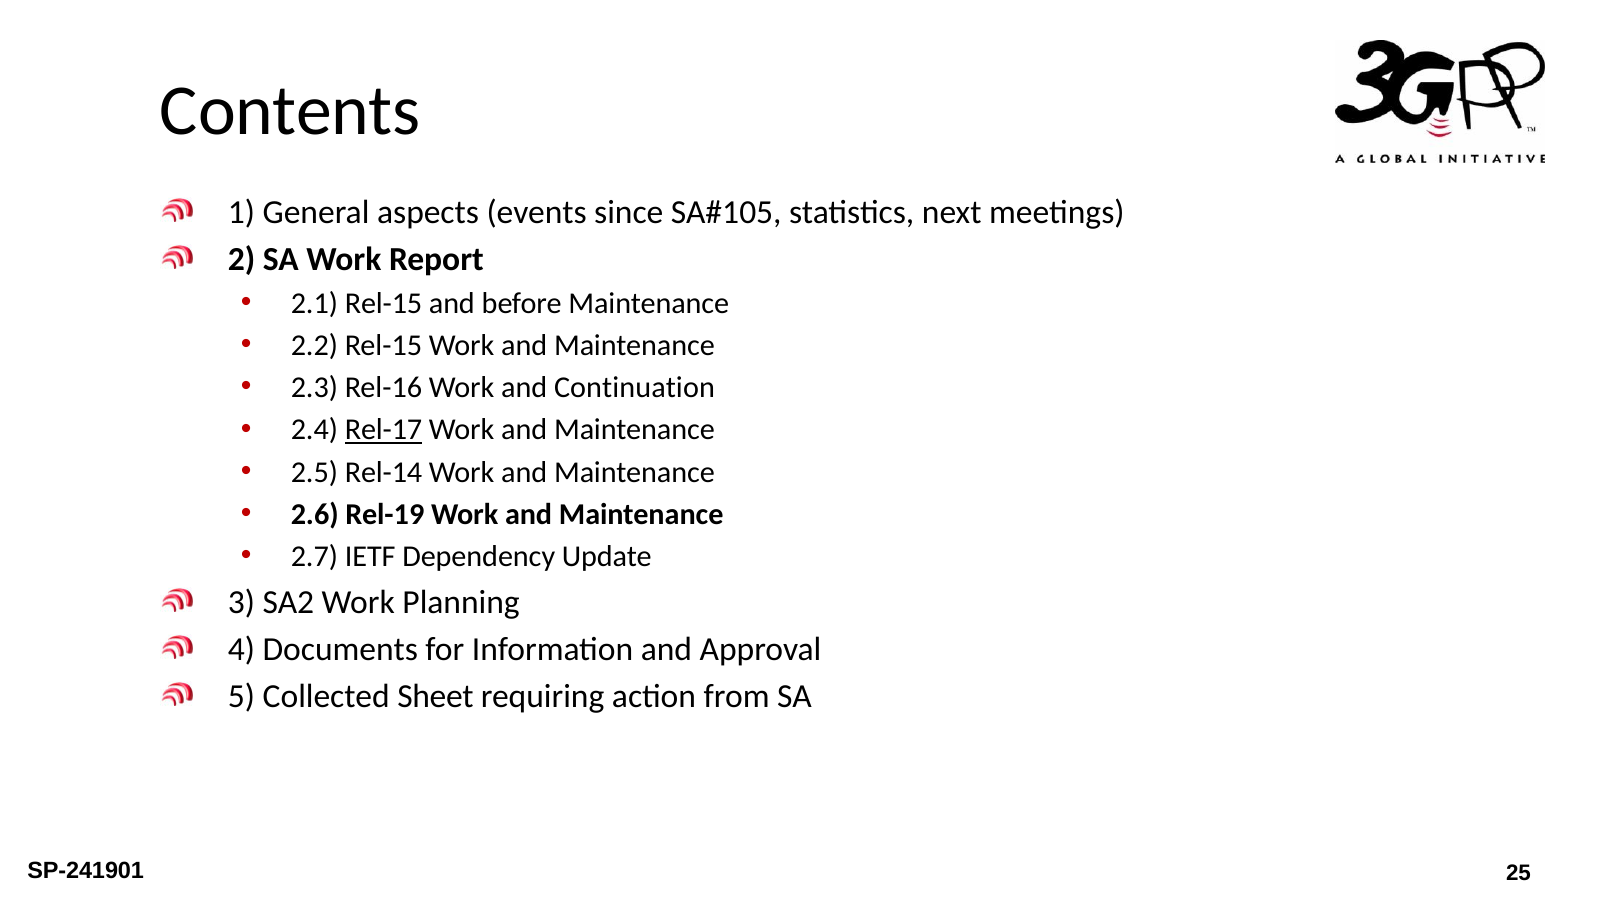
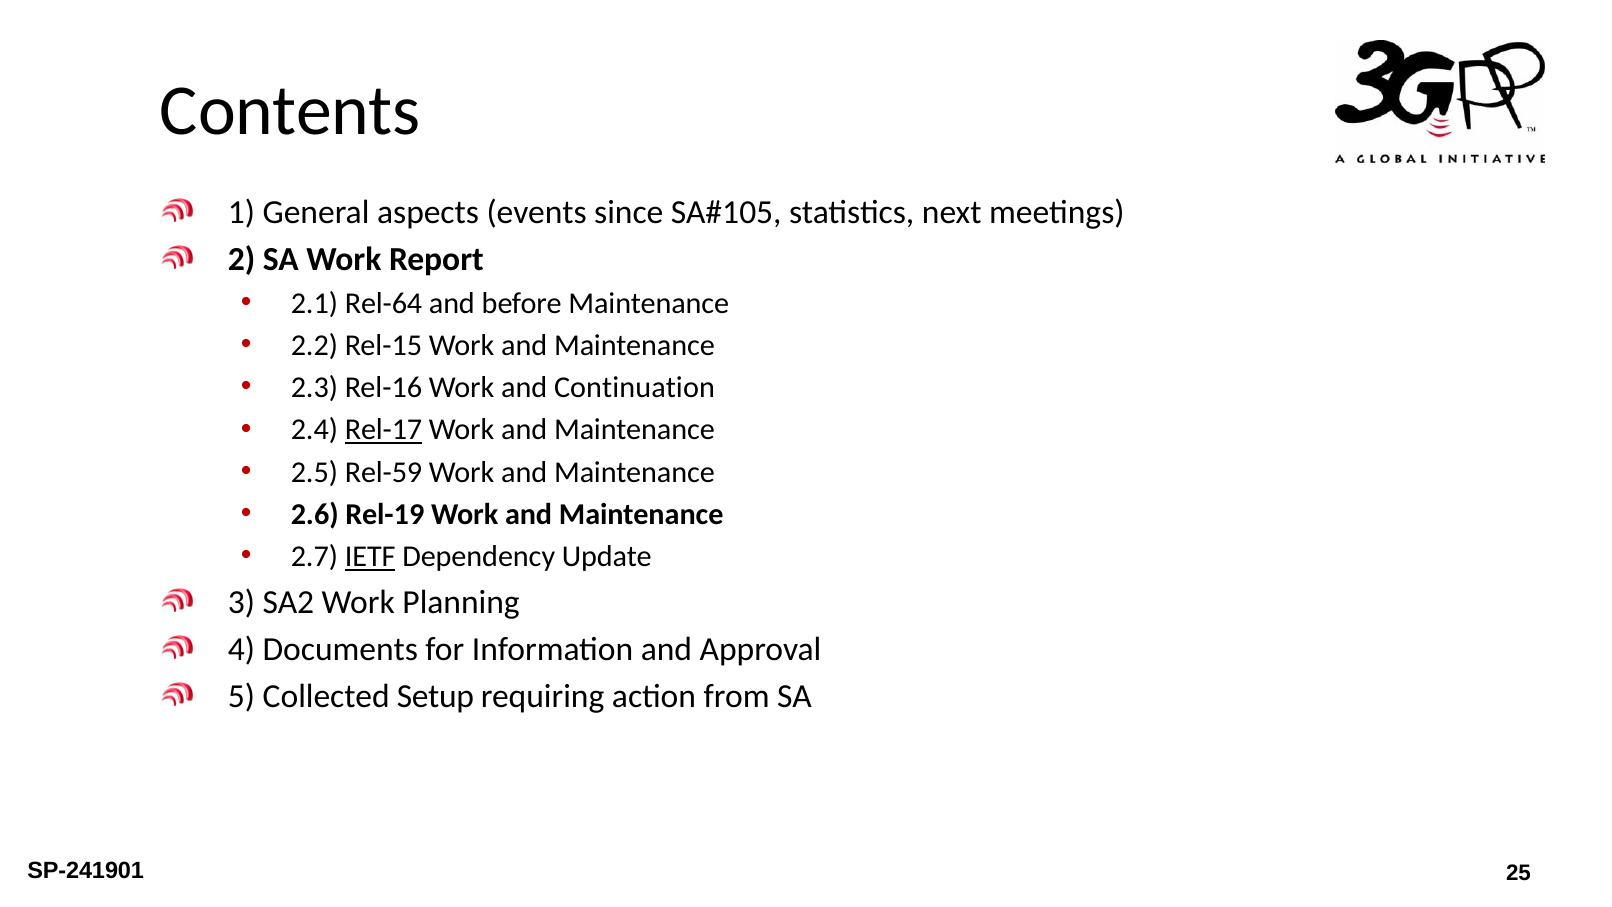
2.1 Rel-15: Rel-15 -> Rel-64
Rel-14: Rel-14 -> Rel-59
IETF underline: none -> present
Sheet: Sheet -> Setup
